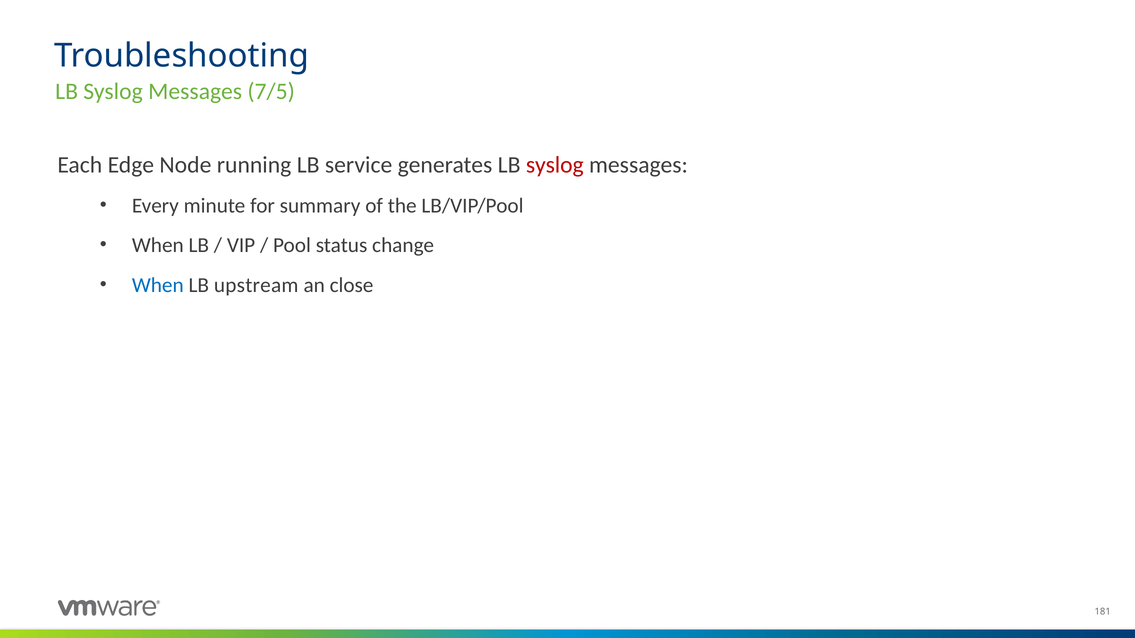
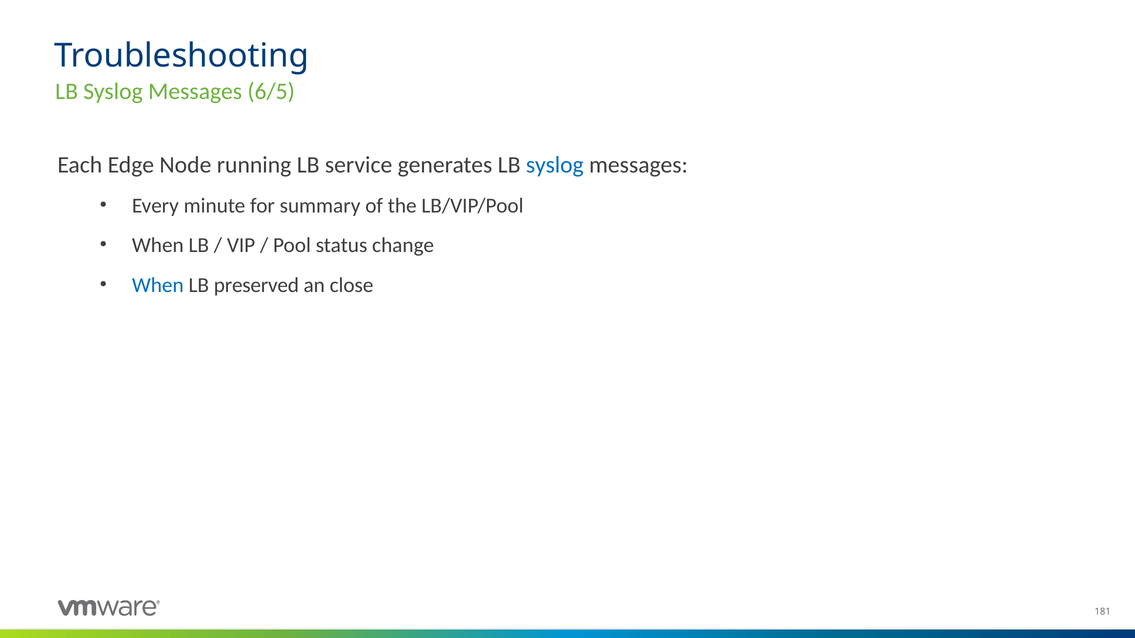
7/5: 7/5 -> 6/5
syslog at (555, 165) colour: red -> blue
upstream: upstream -> preserved
